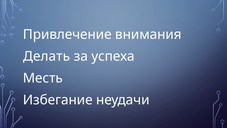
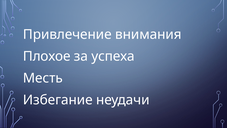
Делать: Делать -> Плохое
